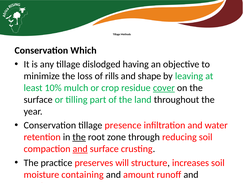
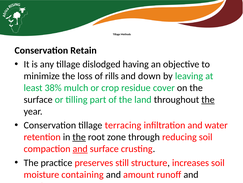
Which: Which -> Retain
shape: shape -> down
10%: 10% -> 38%
cover underline: present -> none
the at (208, 99) underline: none -> present
presence: presence -> terracing
will: will -> still
